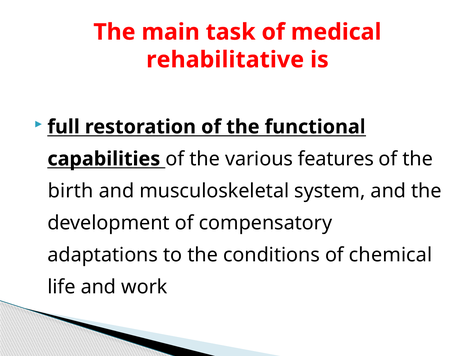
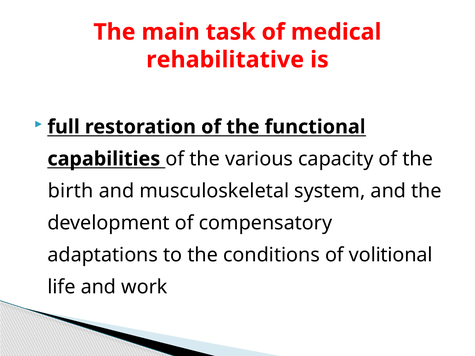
features: features -> capacity
chemical: chemical -> volitional
